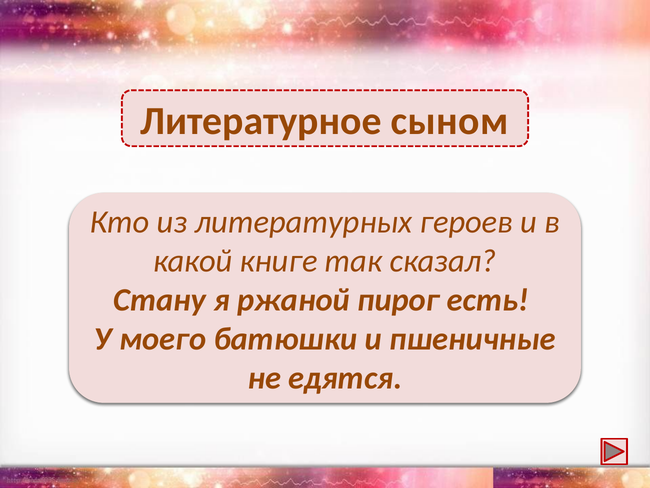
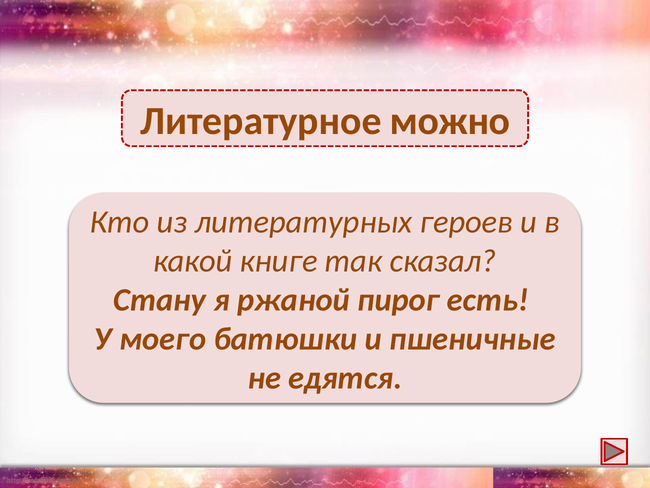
сыном: сыном -> можно
